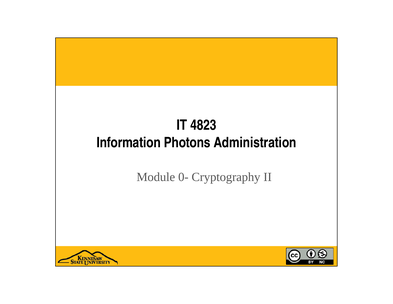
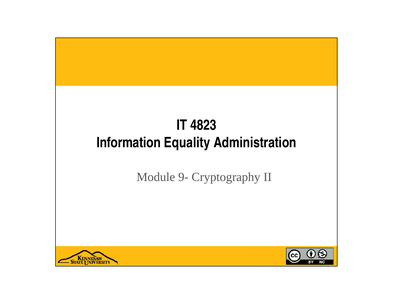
Photons: Photons -> Equality
0-: 0- -> 9-
